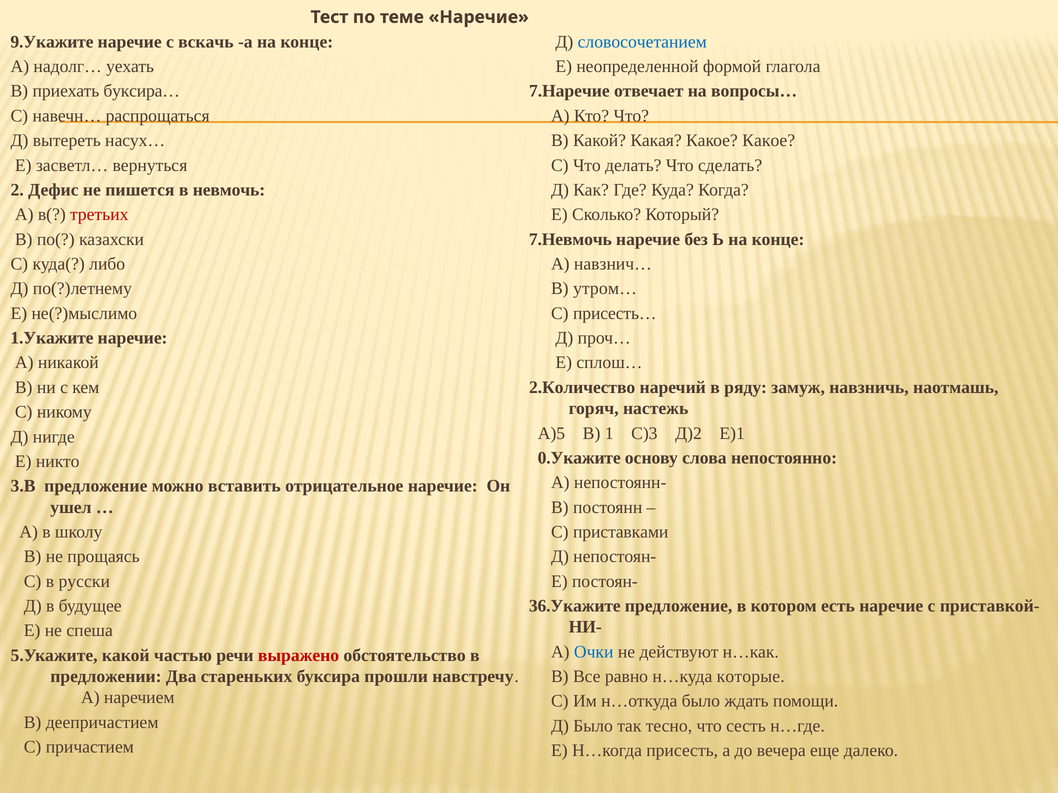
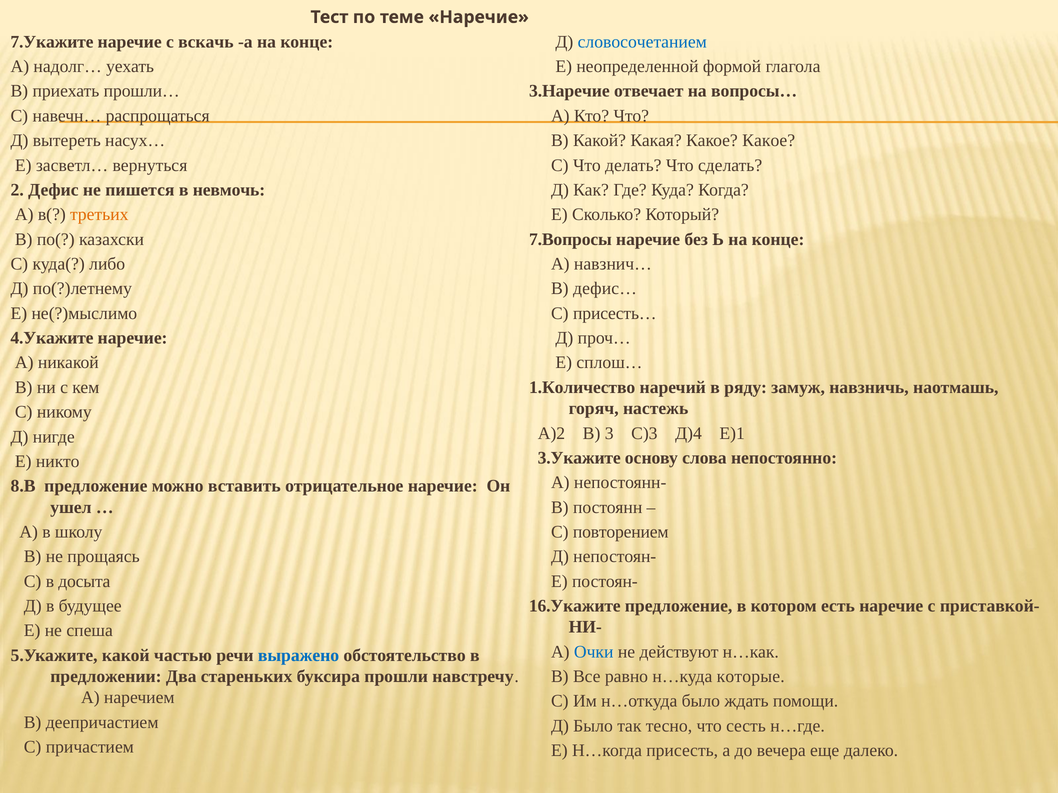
9.Укажите: 9.Укажите -> 7.Укажите
буксира…: буксира… -> прошли…
7.Наречие: 7.Наречие -> 3.Наречие
третьих colour: red -> orange
7.Невмочь: 7.Невмочь -> 7.Вопросы
утром…: утром… -> дефис…
1.Укажите: 1.Укажите -> 4.Укажите
2.Количество: 2.Количество -> 1.Количество
А)5: А)5 -> А)2
1: 1 -> 3
Д)2: Д)2 -> Д)4
0.Укажите: 0.Укажите -> 3.Укажите
3.В: 3.В -> 8.В
приставками: приставками -> повторением
русски: русски -> досыта
36.Укажите: 36.Укажите -> 16.Укажите
выражено colour: red -> blue
